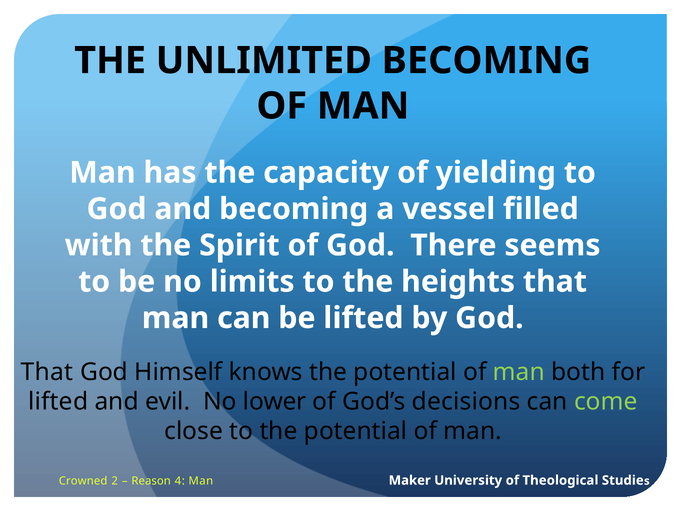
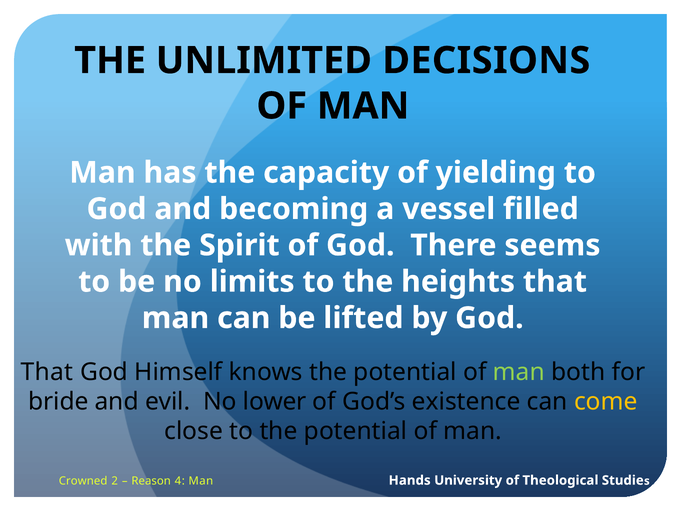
UNLIMITED BECOMING: BECOMING -> DECISIONS
lifted at (58, 401): lifted -> bride
decisions: decisions -> existence
come colour: light green -> yellow
Maker: Maker -> Hands
